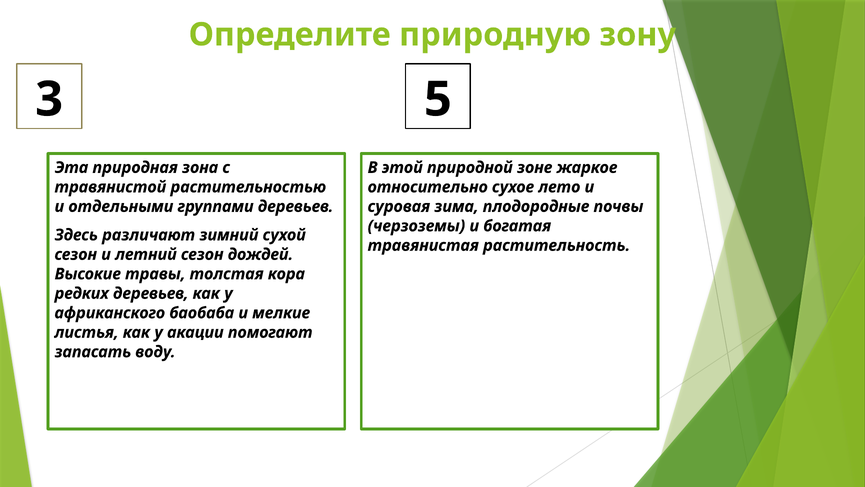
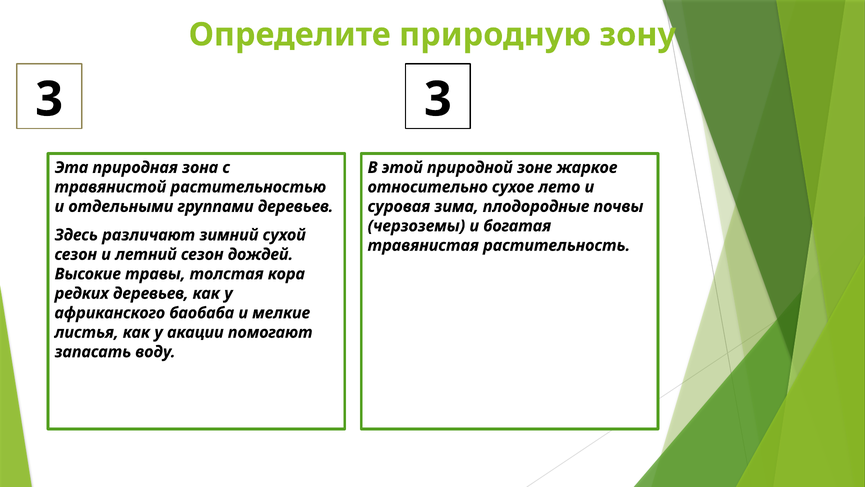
3 5: 5 -> 3
